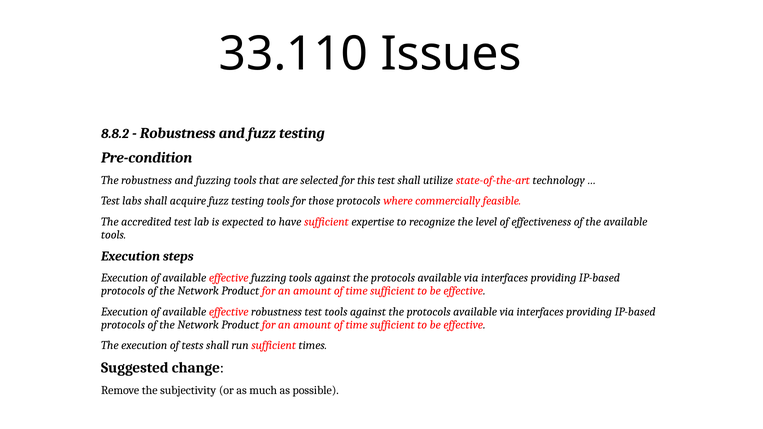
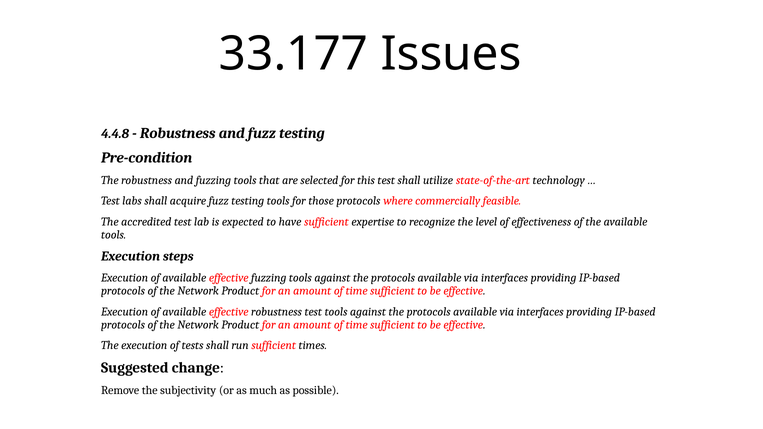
33.110: 33.110 -> 33.177
8.8.2: 8.8.2 -> 4.4.8
